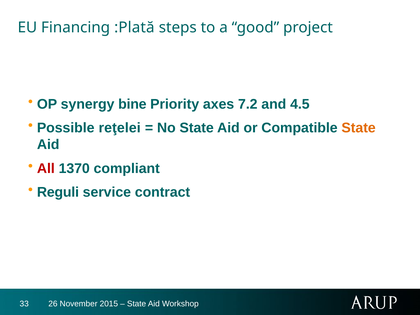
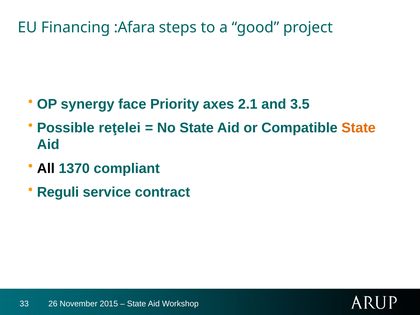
:Plată: :Plată -> :Afara
bine: bine -> face
7.2: 7.2 -> 2.1
4.5: 4.5 -> 3.5
All colour: red -> black
